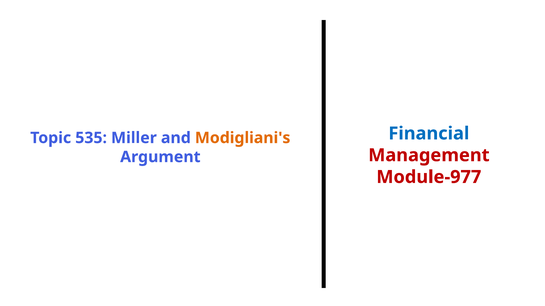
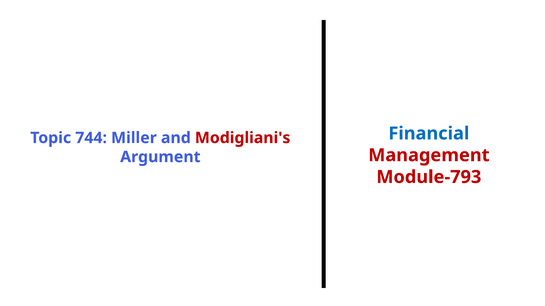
535: 535 -> 744
Modigliani's colour: orange -> red
Module-977: Module-977 -> Module-793
